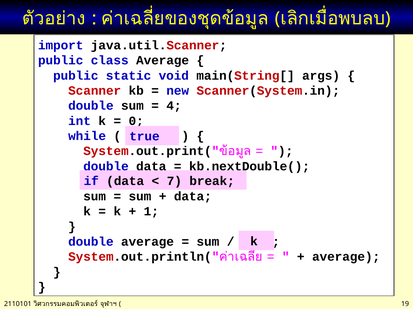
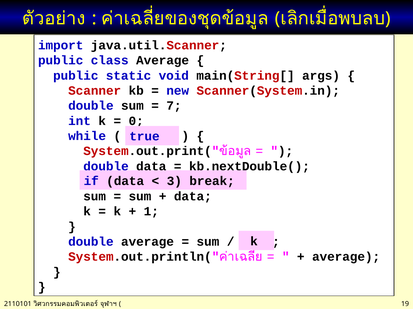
4: 4 -> 7
7: 7 -> 3
